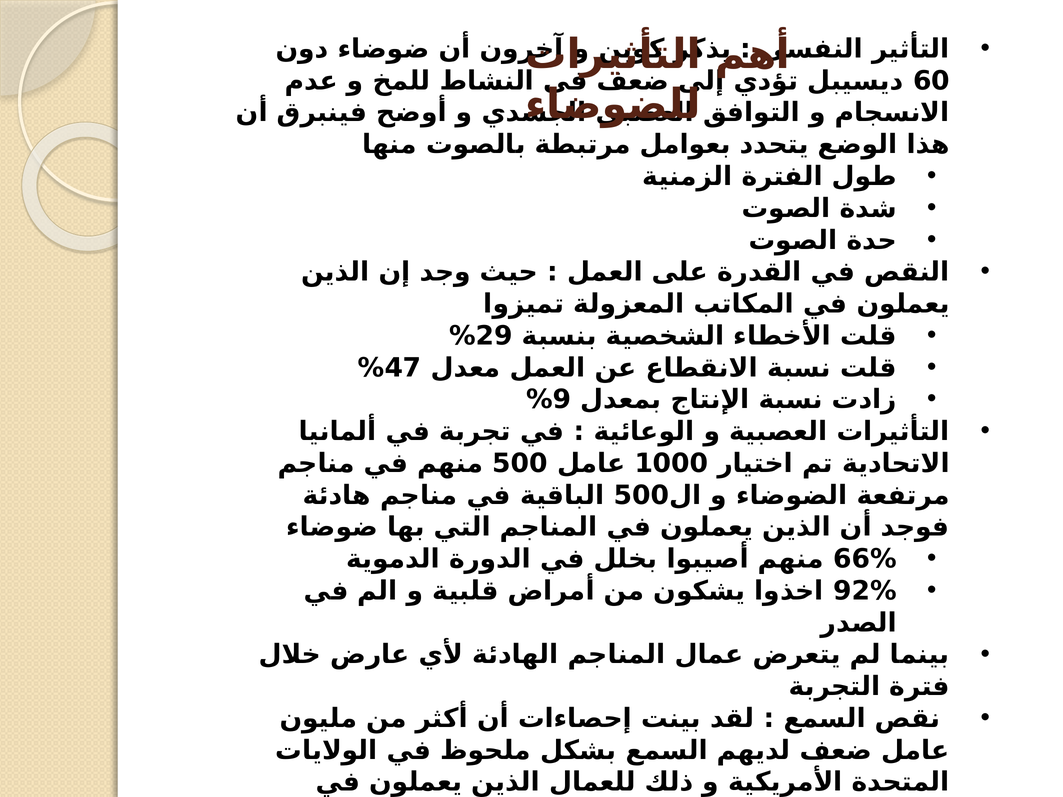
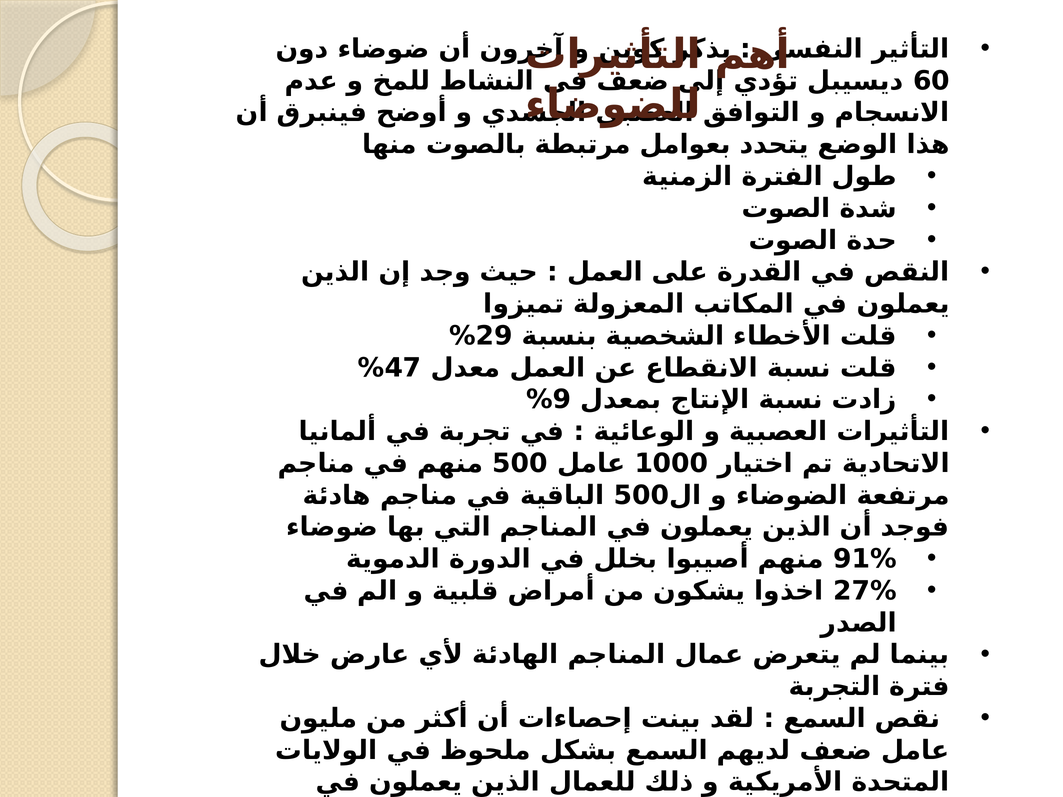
66%: 66% -> 91%
92%: 92% -> 27%
